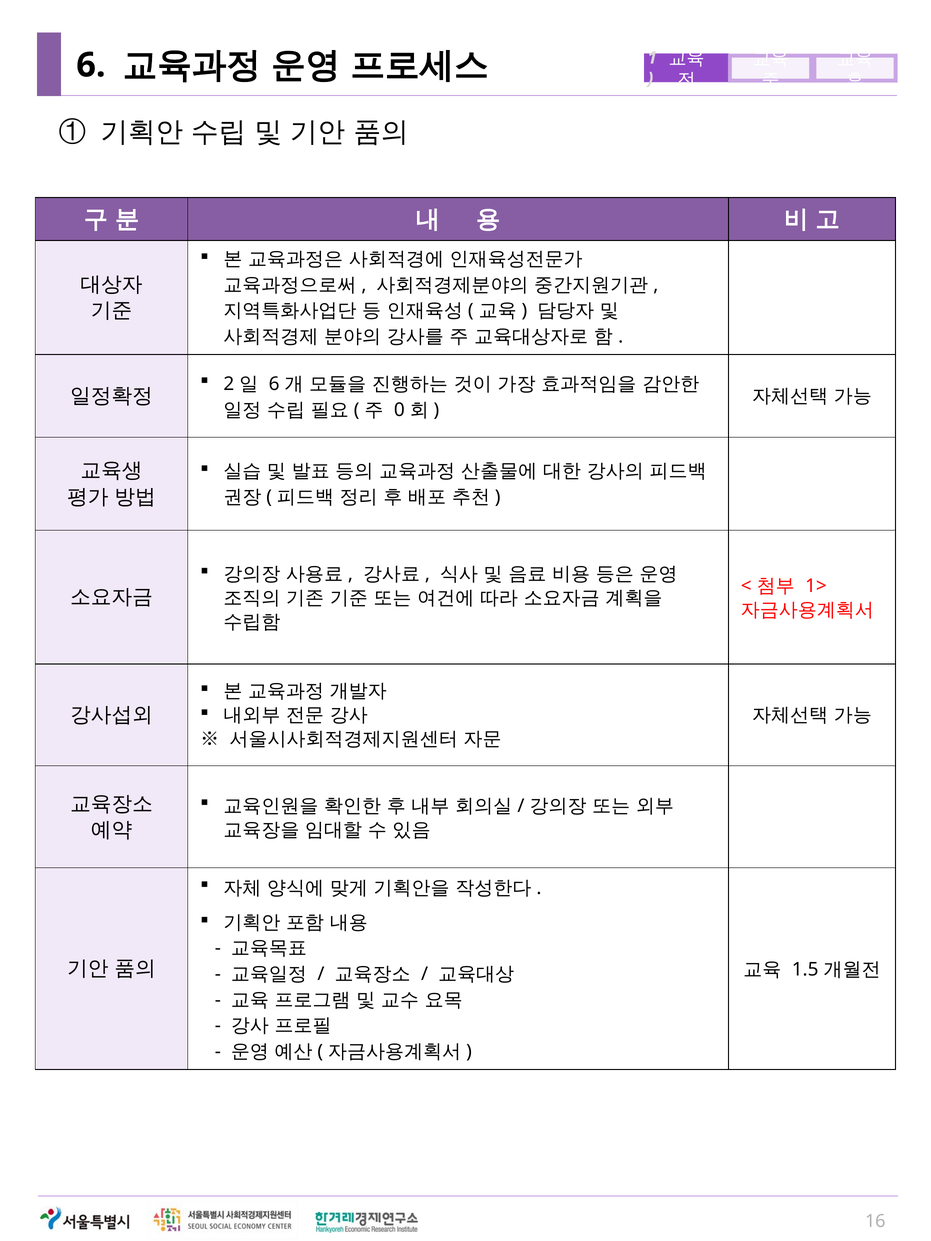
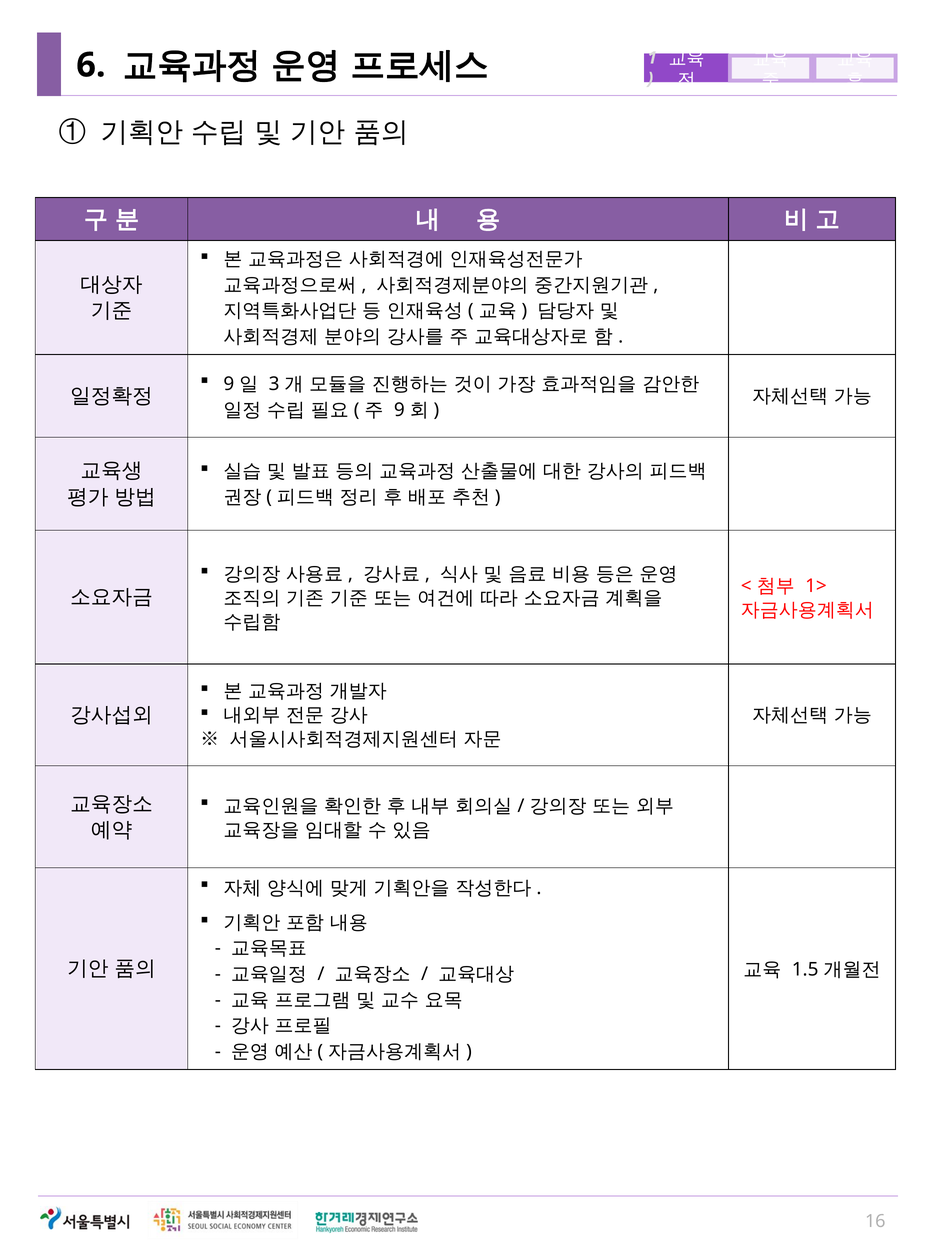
2 at (229, 384): 2 -> 9
6 at (274, 384): 6 -> 3
0 at (399, 410): 0 -> 9
